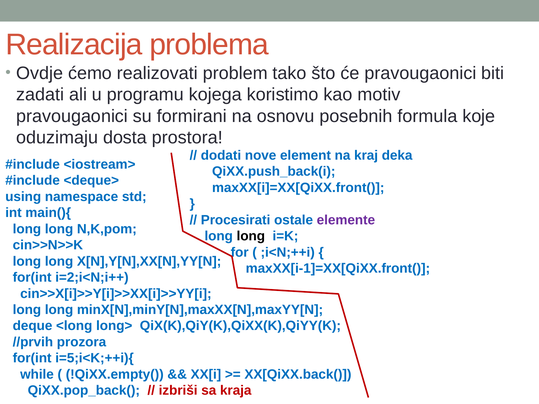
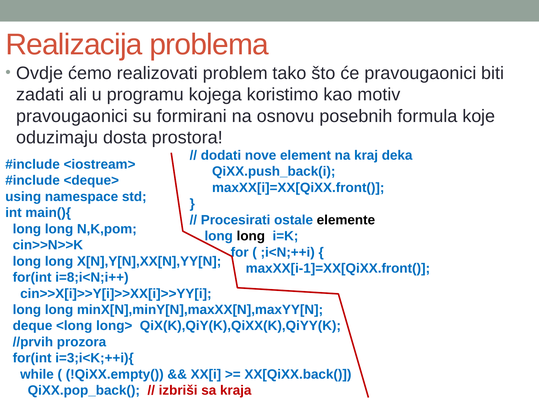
elemente colour: purple -> black
i=2;i<N;i++: i=2;i<N;i++ -> i=8;i<N;i++
i=5;i<K;++i){: i=5;i<K;++i){ -> i=3;i<K;++i){
